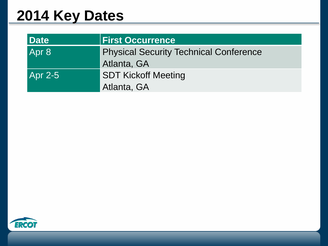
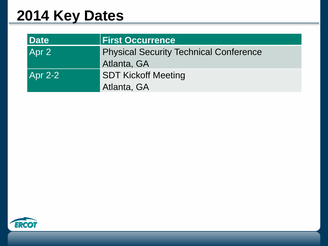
8: 8 -> 2
2-5: 2-5 -> 2-2
